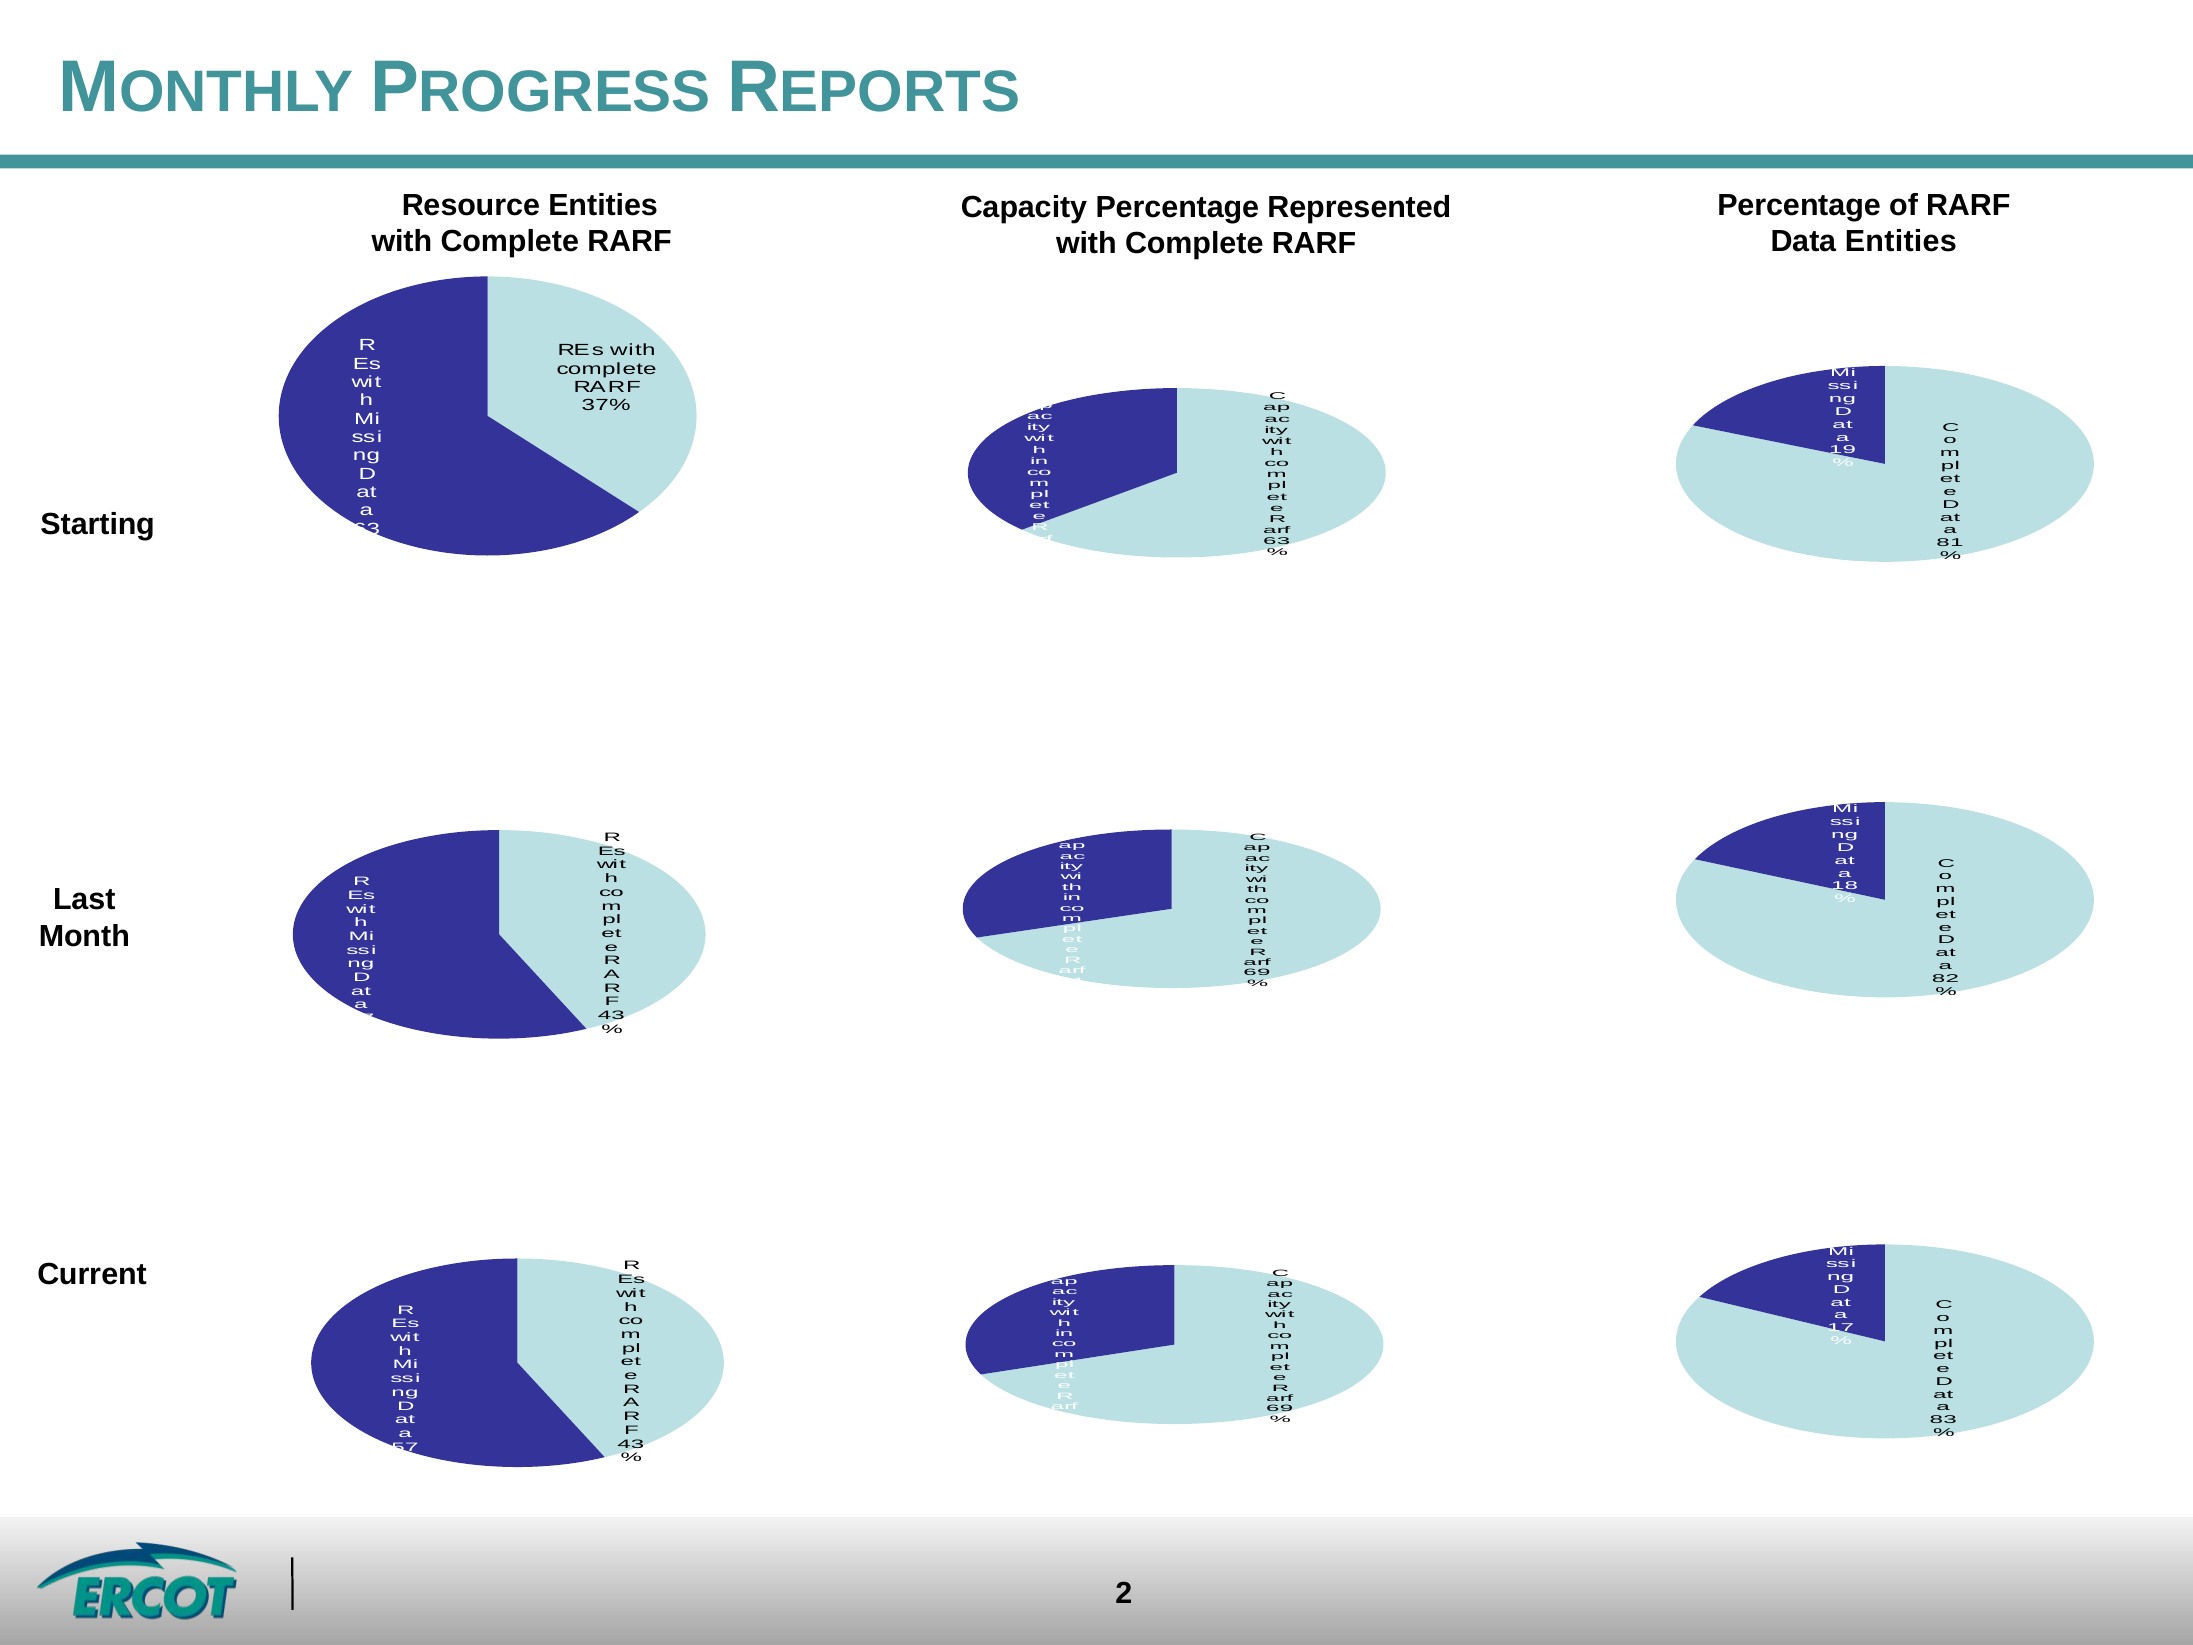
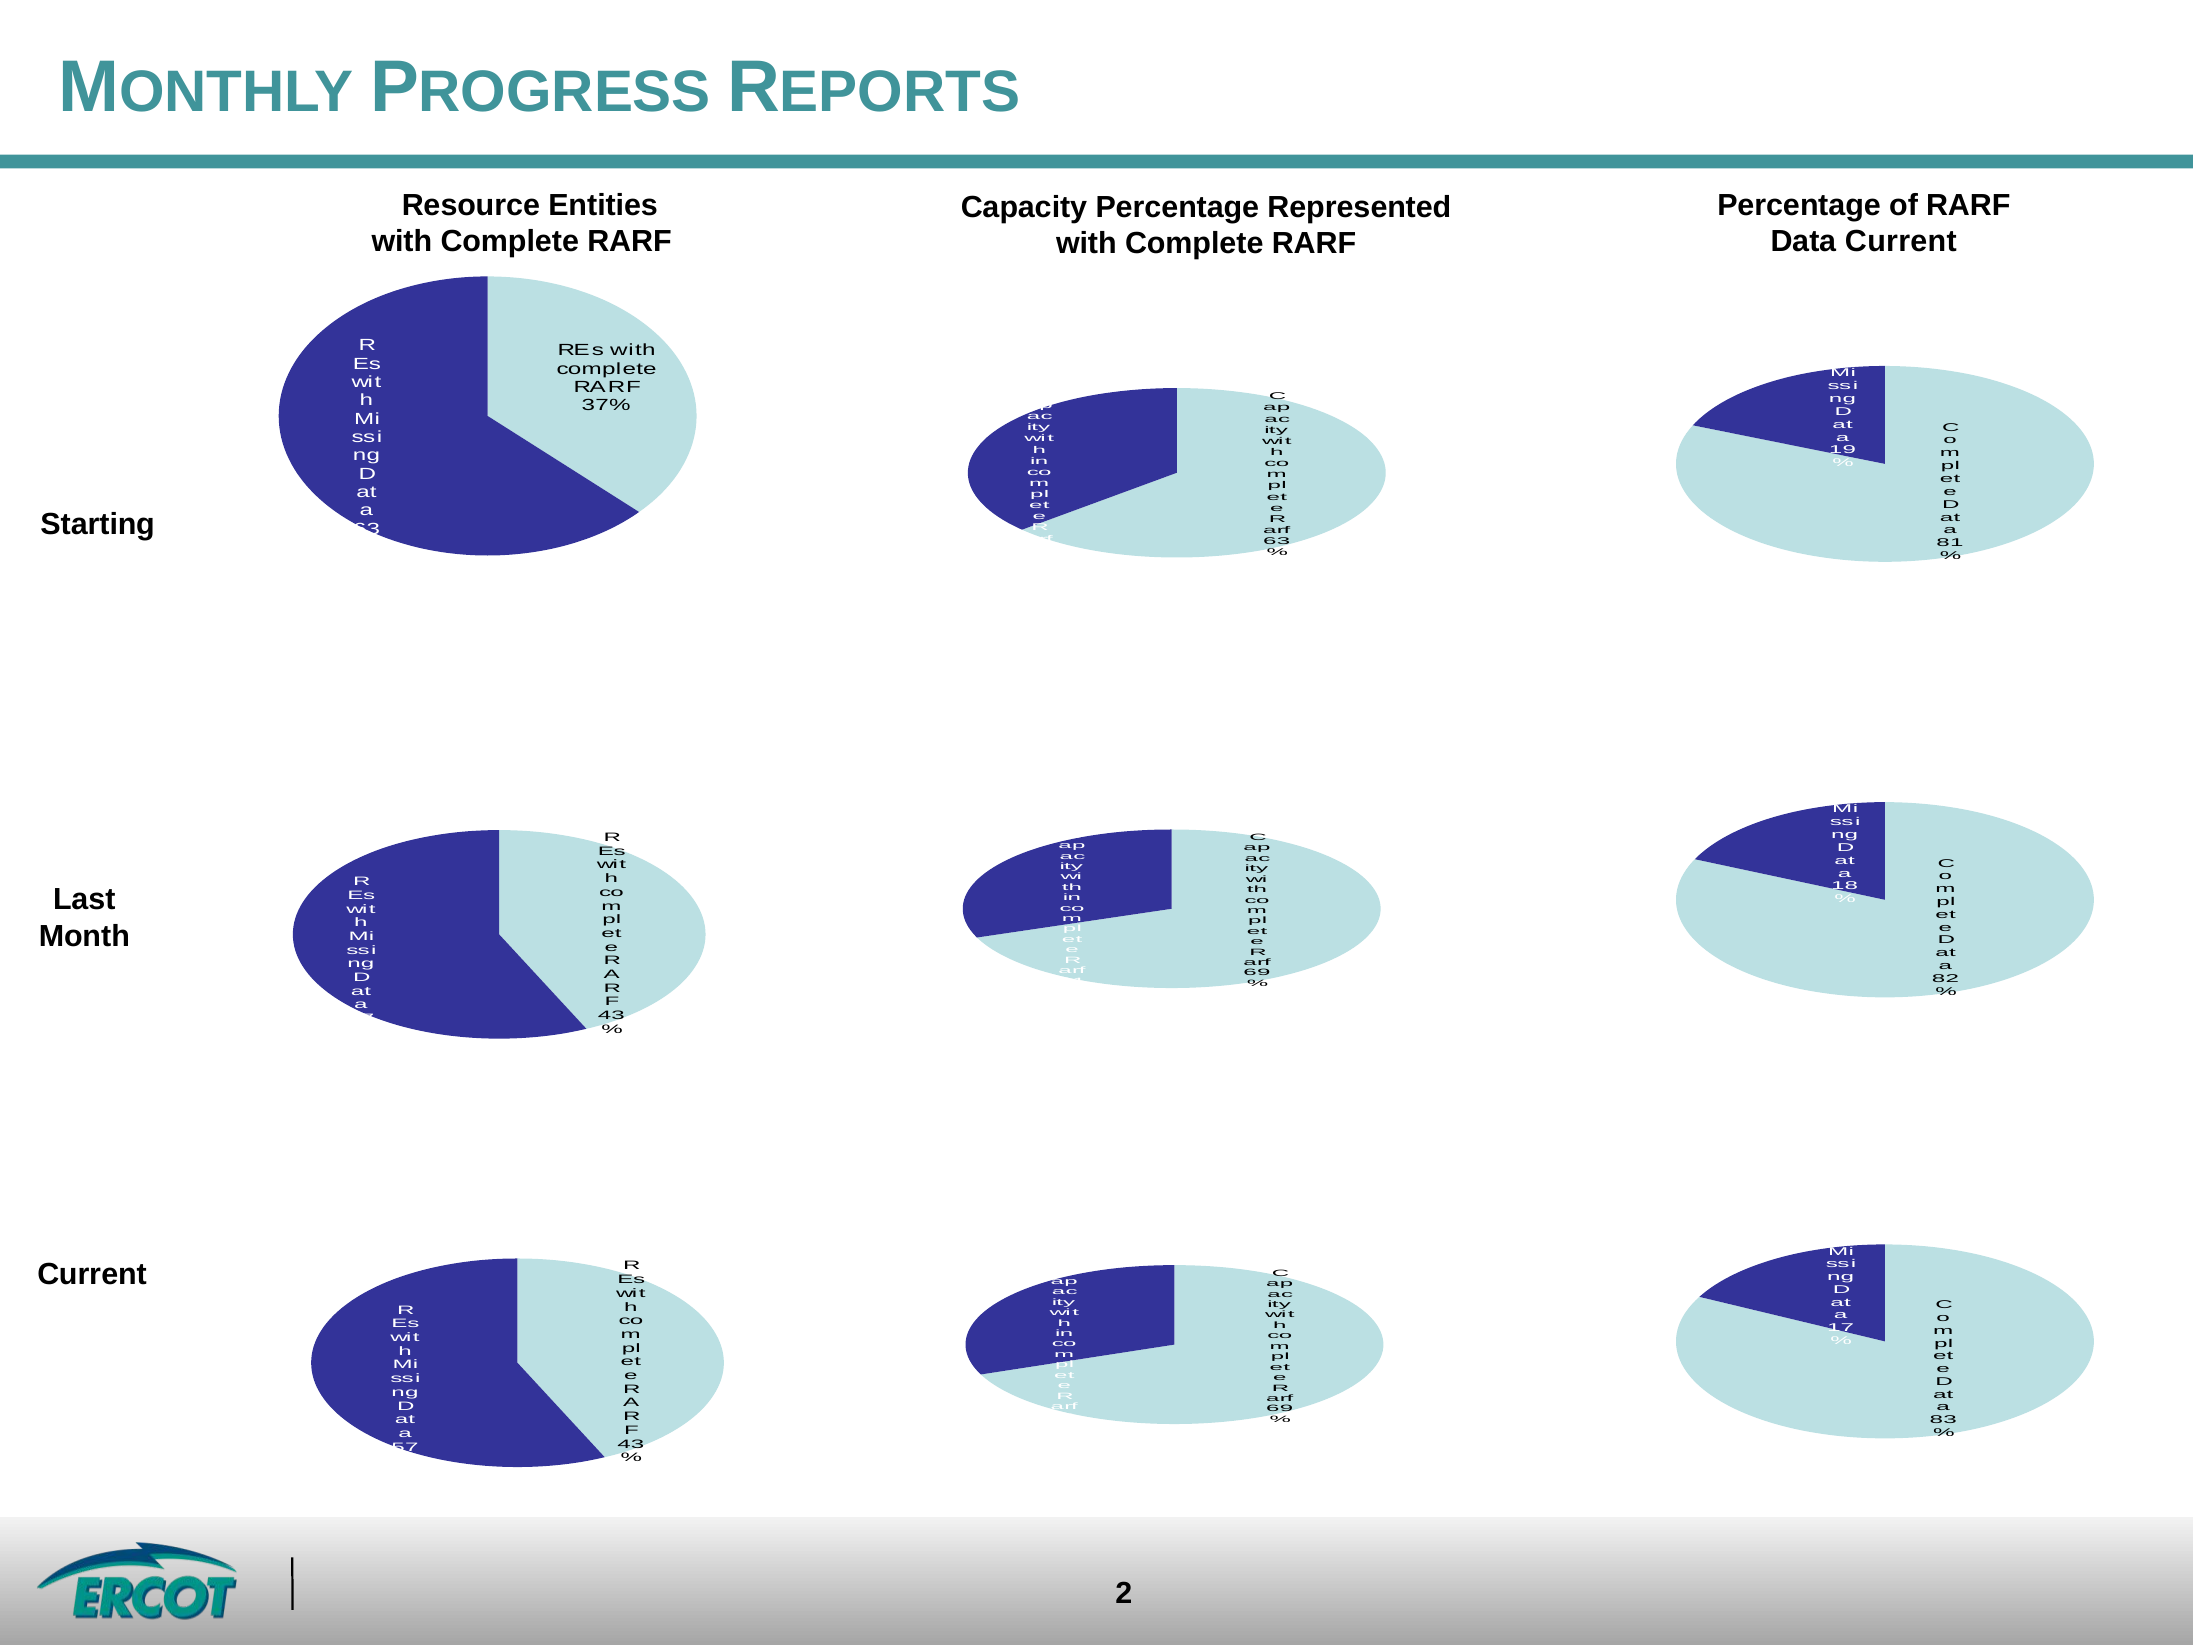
Data Entities: Entities -> Current
